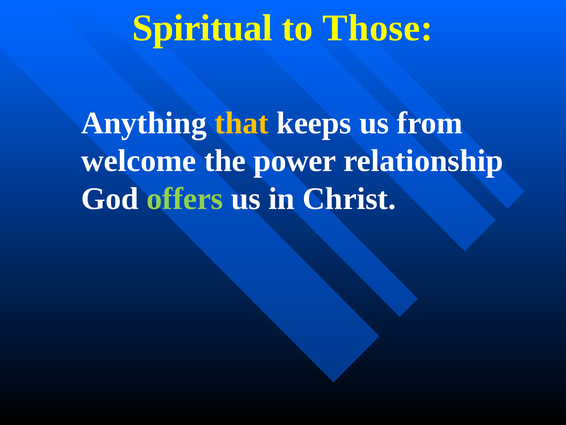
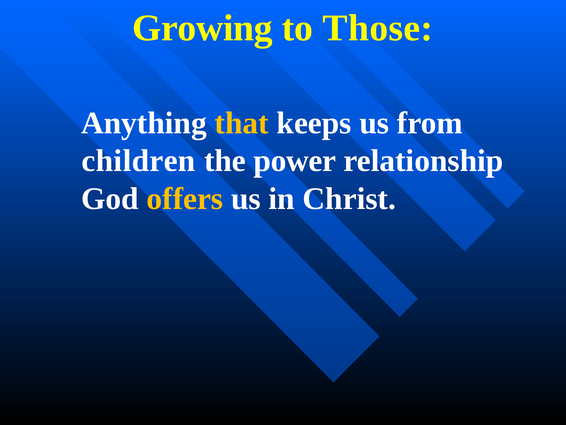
Spiritual: Spiritual -> Growing
welcome: welcome -> children
offers colour: light green -> yellow
